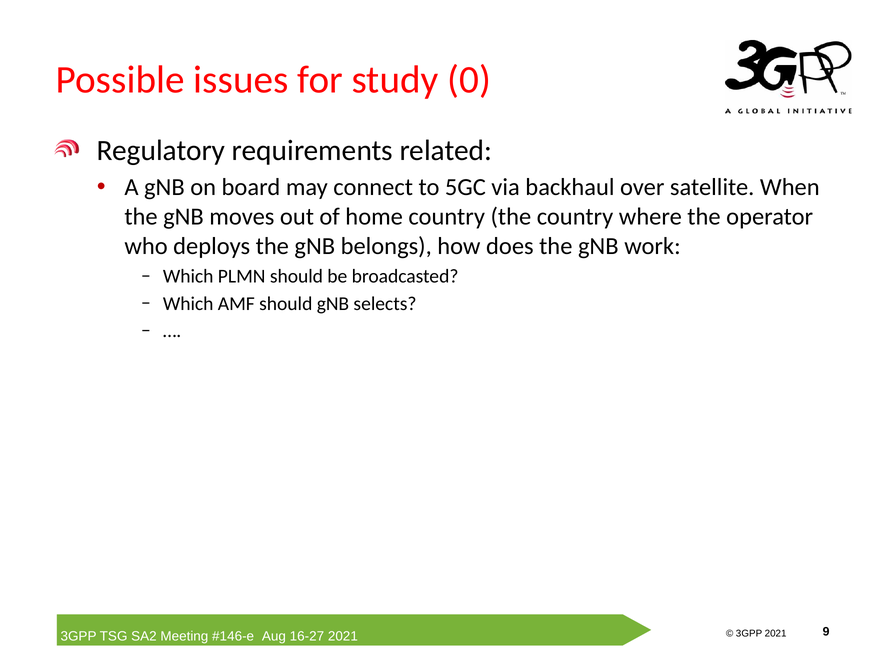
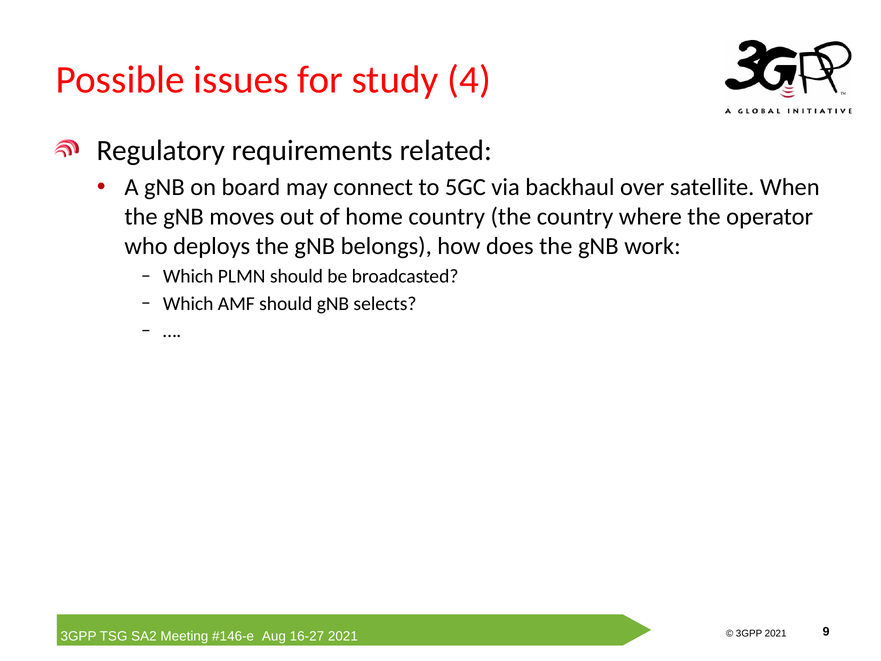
0: 0 -> 4
